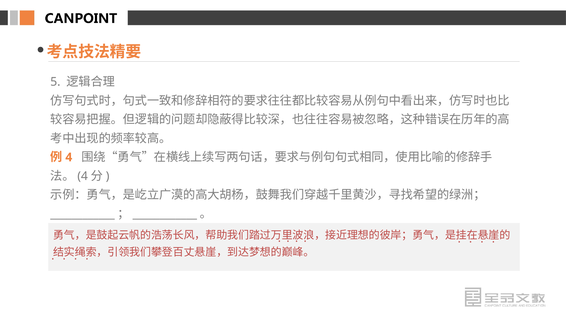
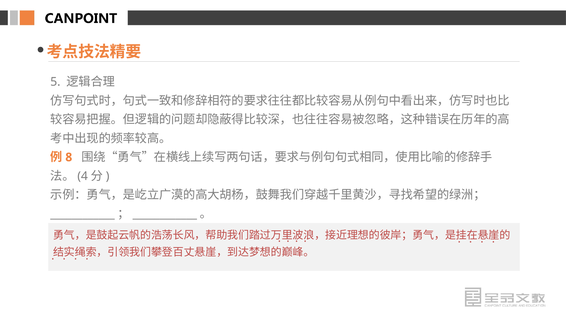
4 at (69, 157): 4 -> 8
